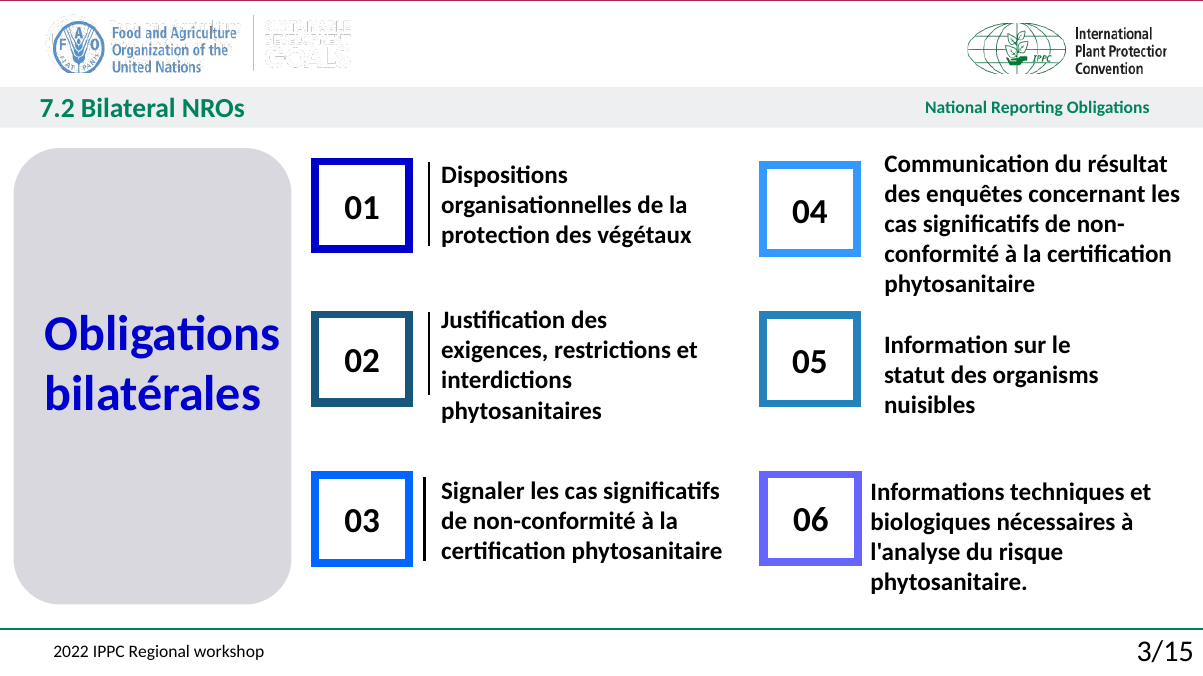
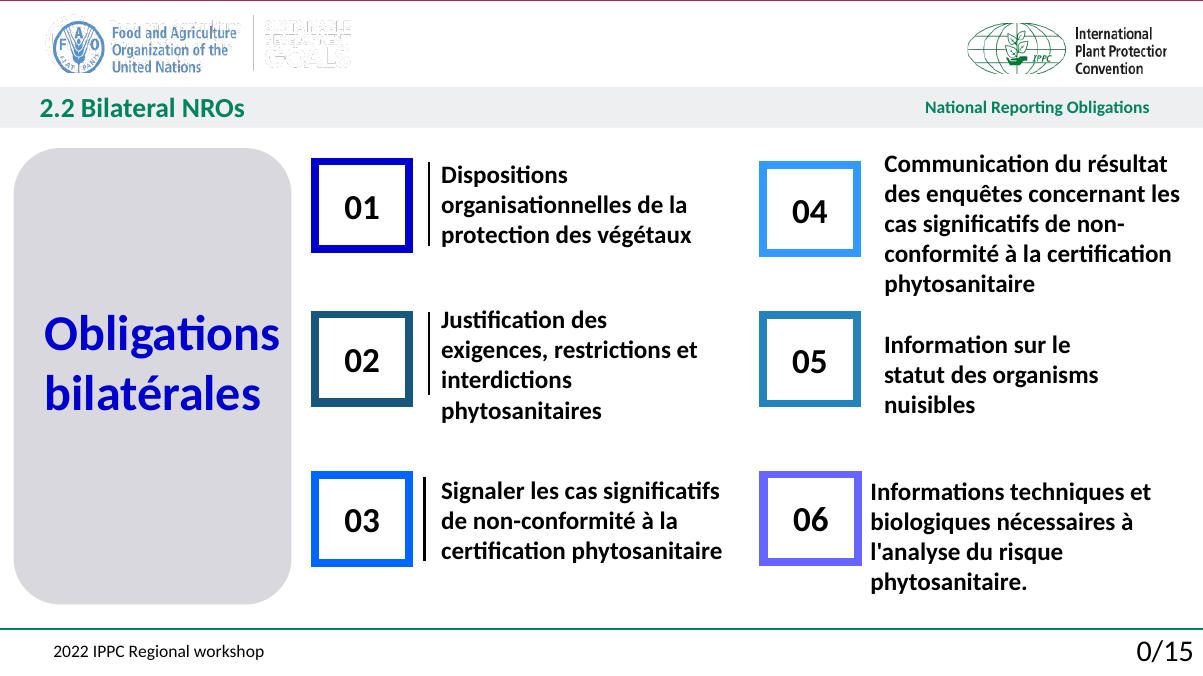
7.2: 7.2 -> 2.2
3/15: 3/15 -> 0/15
